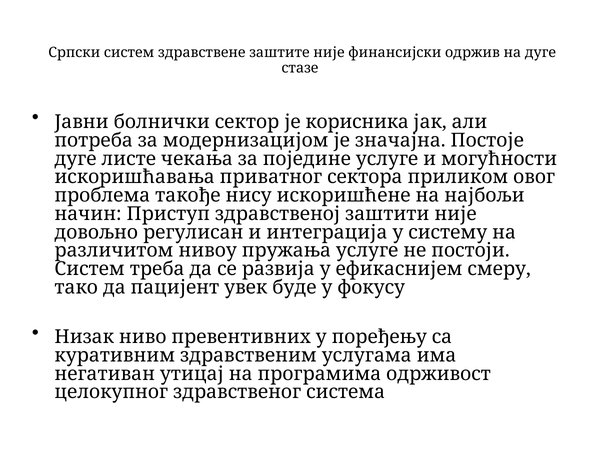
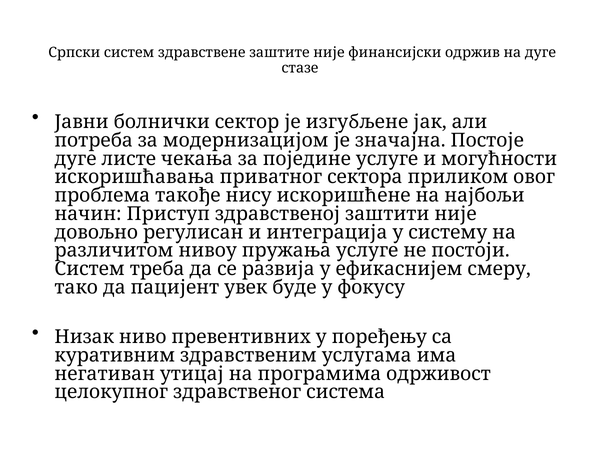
корисника: корисника -> изгубљене
